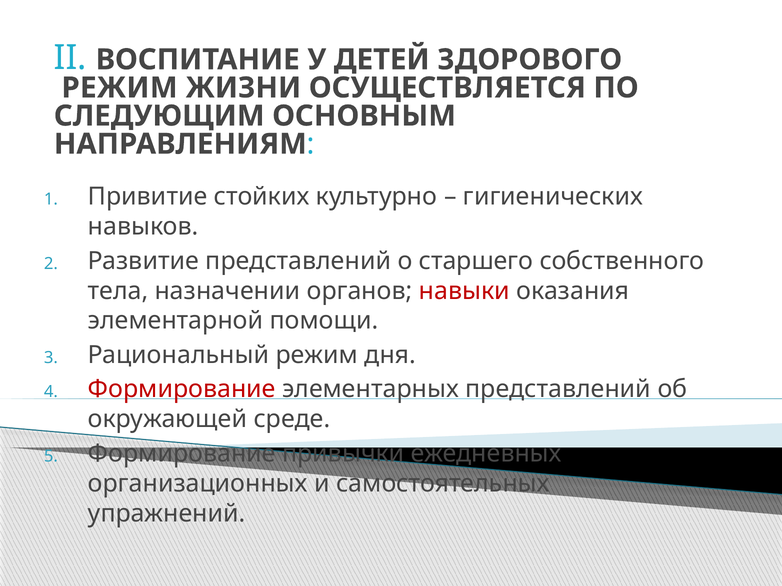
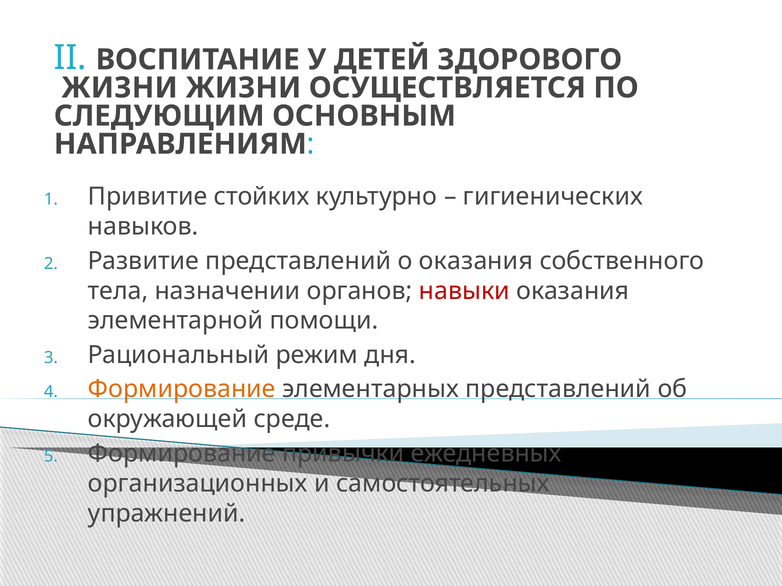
РЕЖИМ at (120, 88): РЕЖИМ -> ЖИЗНИ
о старшего: старшего -> оказания
Формирование at (182, 390) colour: red -> orange
